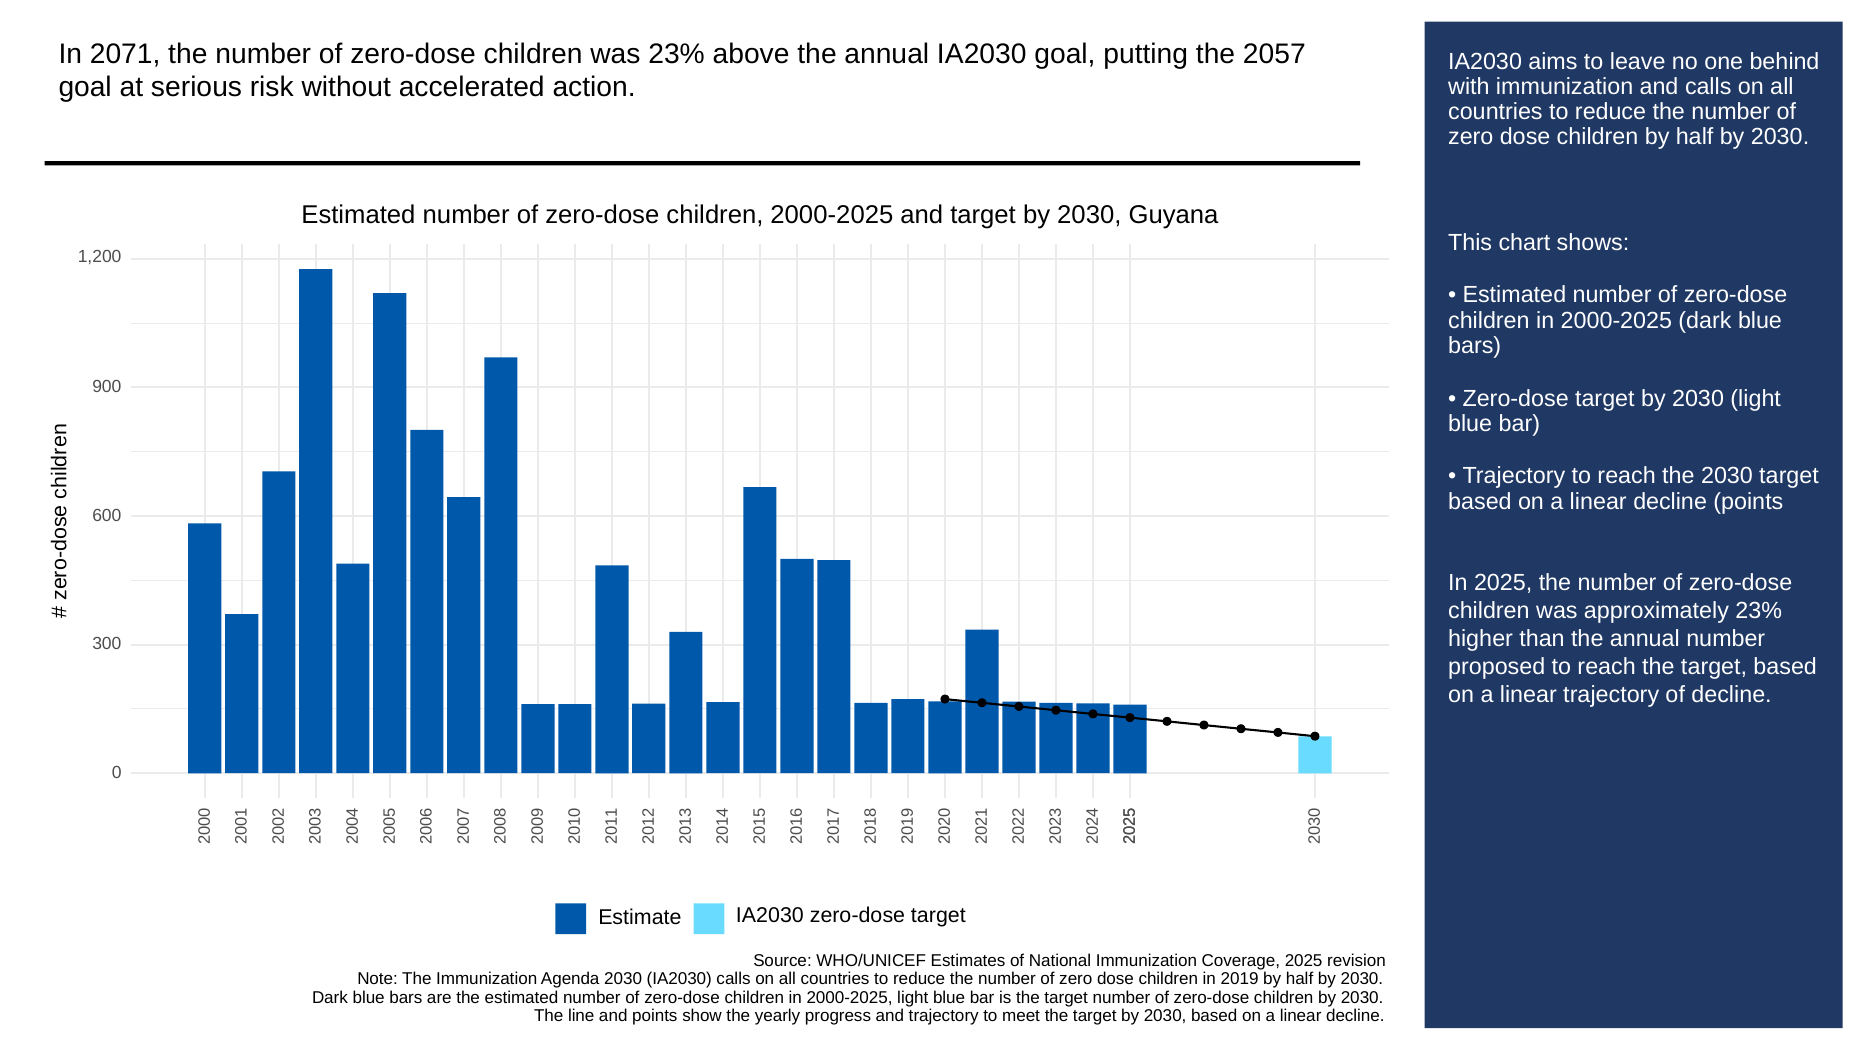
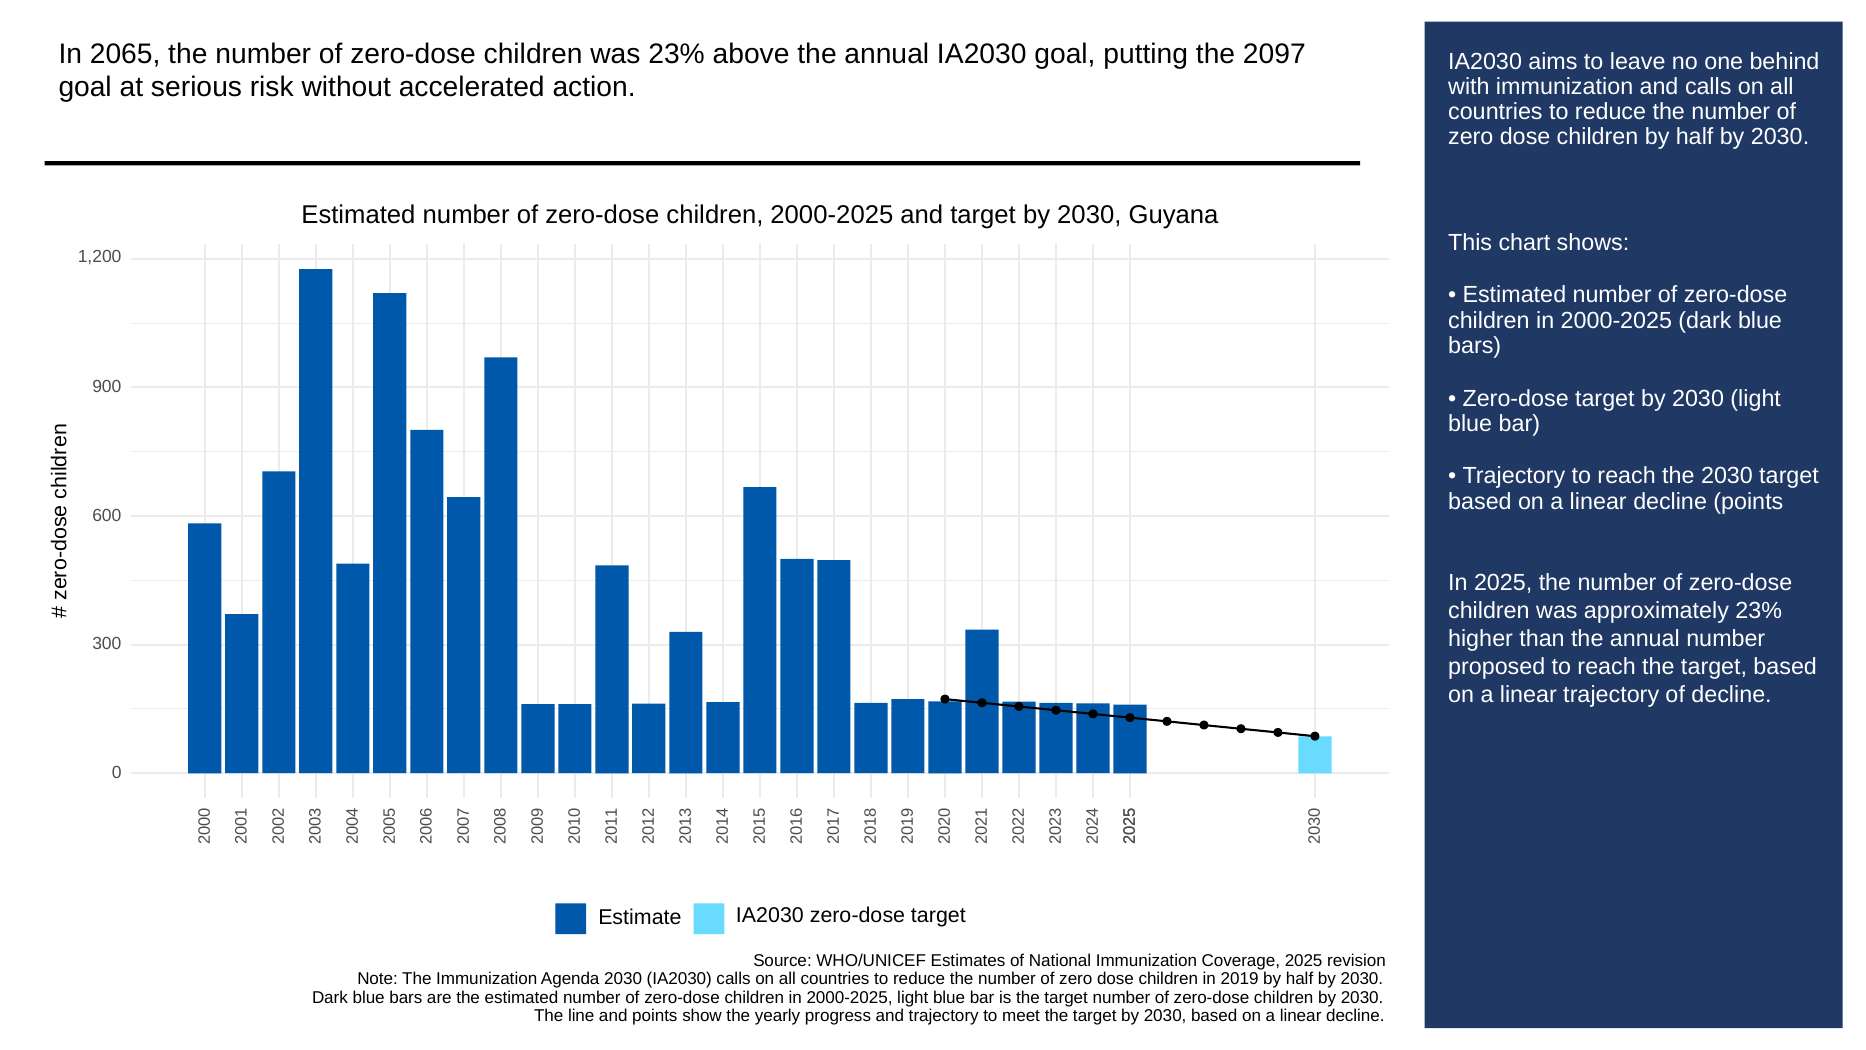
2071: 2071 -> 2065
2057: 2057 -> 2097
